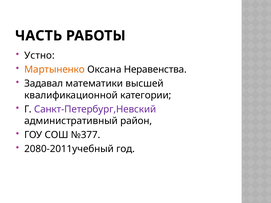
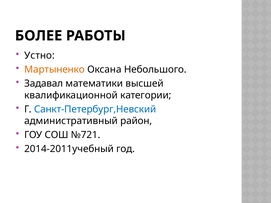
ЧАСТЬ: ЧАСТЬ -> БОЛЕЕ
Неравенства: Неравенства -> Небольшого
Санкт-Петербург,Невский colour: purple -> blue
№377: №377 -> №721
2080-2011учебный: 2080-2011учебный -> 2014-2011учебный
